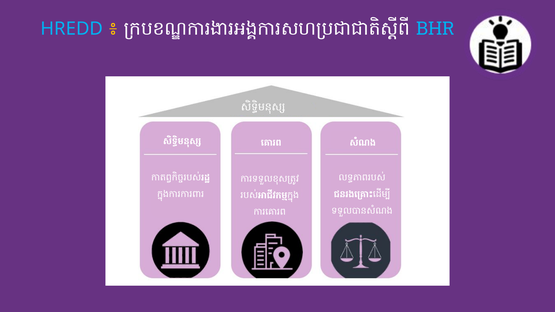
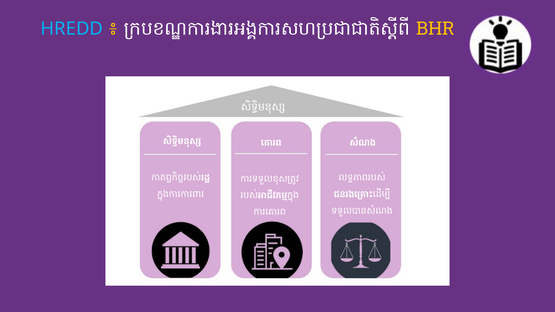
BHR colour: light blue -> yellow
